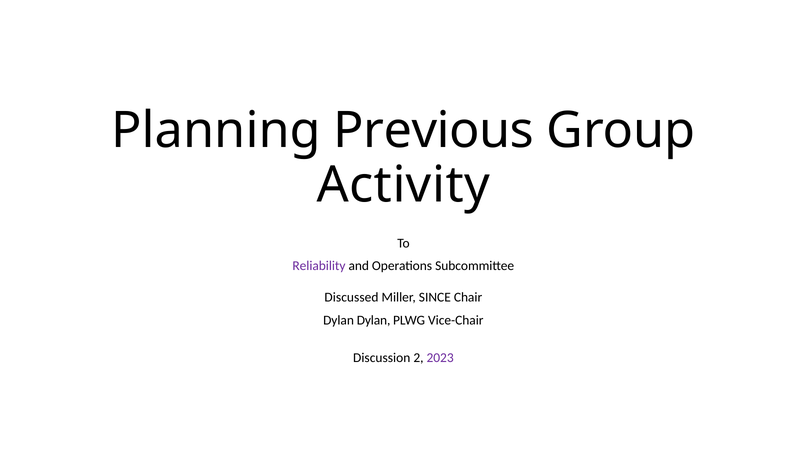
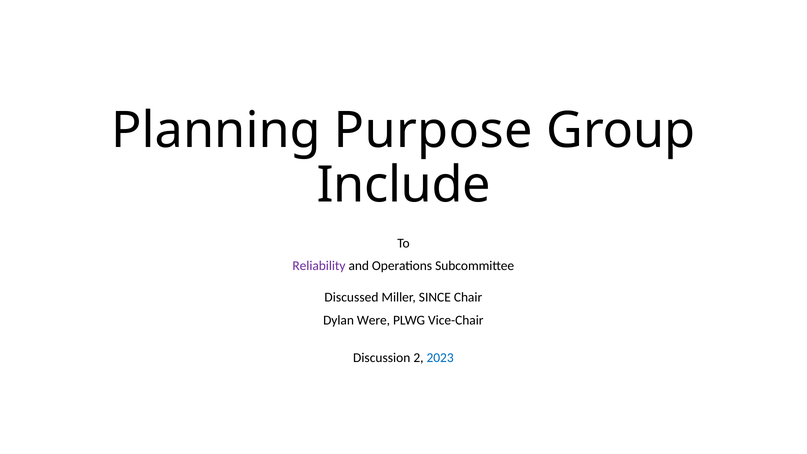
Previous: Previous -> Purpose
Activity: Activity -> Include
Dylan Dylan: Dylan -> Were
2023 colour: purple -> blue
